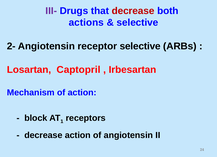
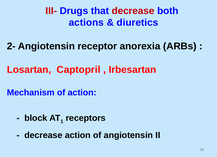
III- colour: purple -> red
selective at (137, 23): selective -> diuretics
receptor selective: selective -> anorexia
